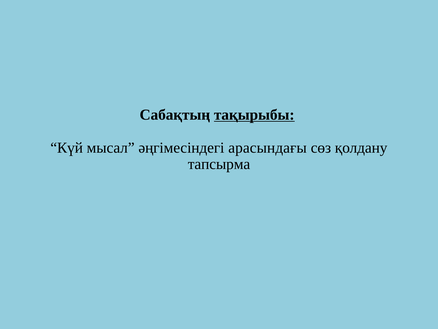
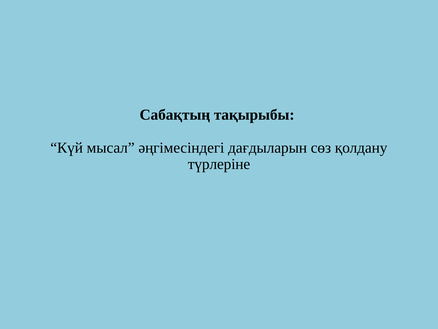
тақырыбы underline: present -> none
арасындағы: арасындағы -> дағдыларын
тапсырма: тапсырма -> түрлеріне
